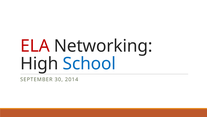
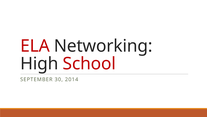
School colour: blue -> red
